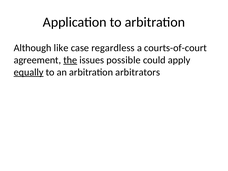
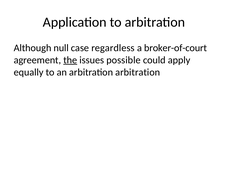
like: like -> null
courts-of-court: courts-of-court -> broker-of-court
equally underline: present -> none
arbitration arbitrators: arbitrators -> arbitration
